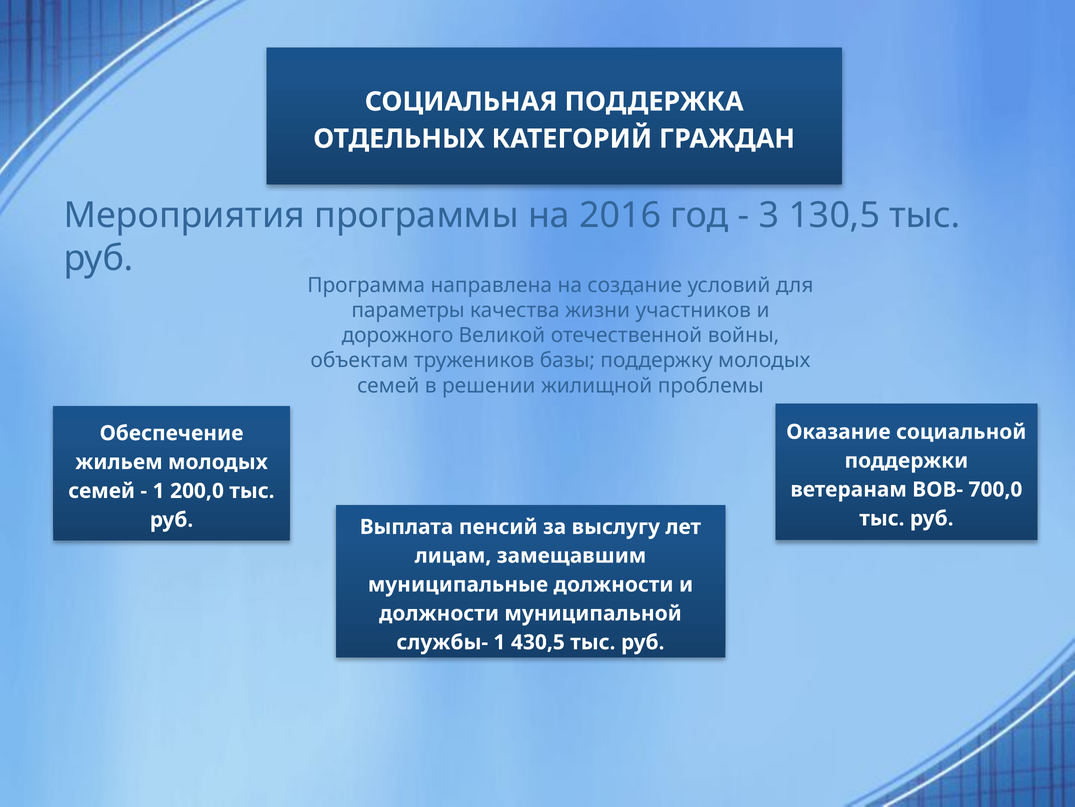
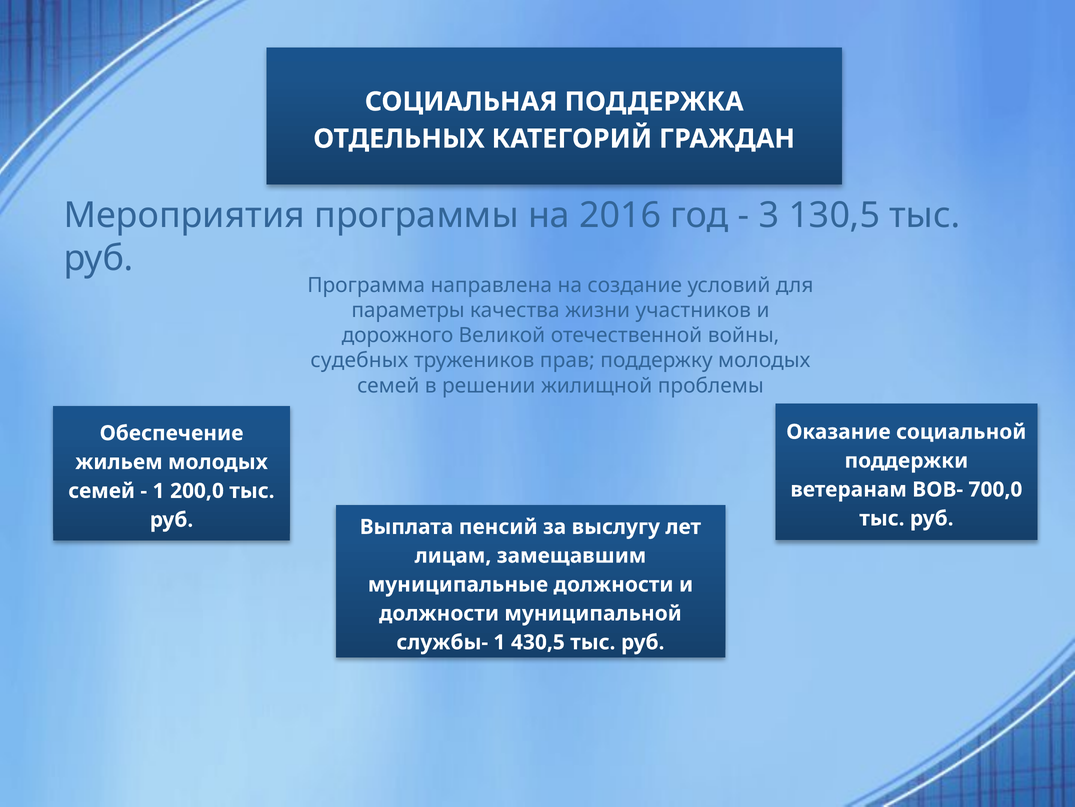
объектам: объектам -> судебных
базы: базы -> прав
